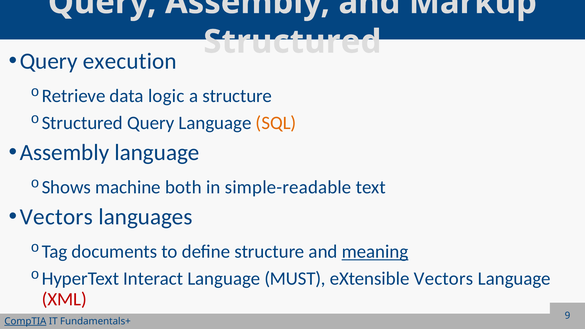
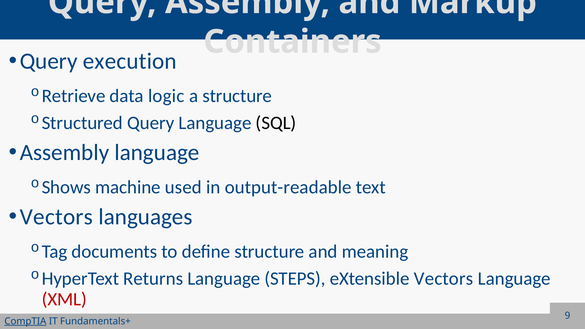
Structured at (292, 42): Structured -> Containers
SQL colour: orange -> black
both: both -> used
simple-readable: simple-readable -> output-readable
meaning underline: present -> none
Interact: Interact -> Returns
MUST: MUST -> STEPS
